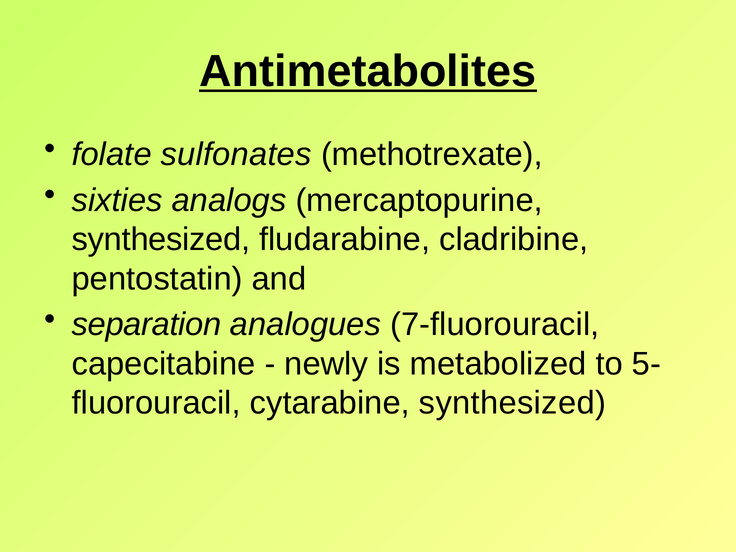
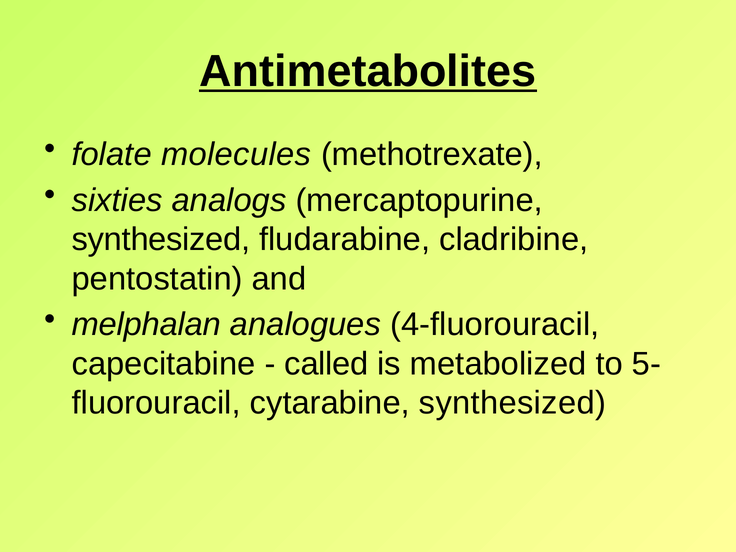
sulfonates: sulfonates -> molecules
separation: separation -> melphalan
7-fluorouracil: 7-fluorouracil -> 4-fluorouracil
newly: newly -> called
